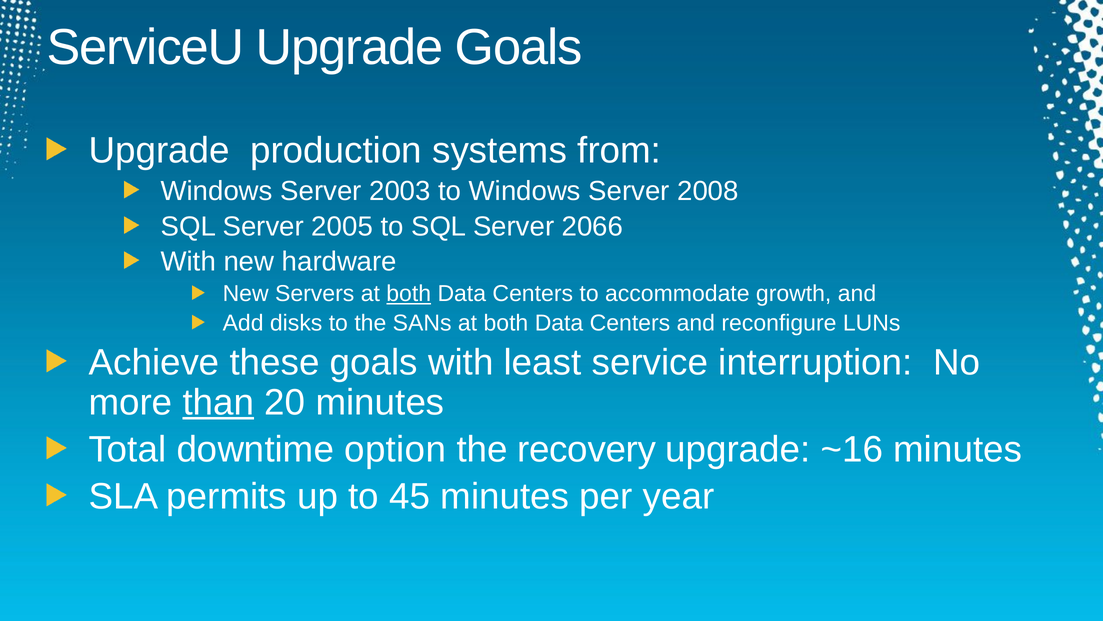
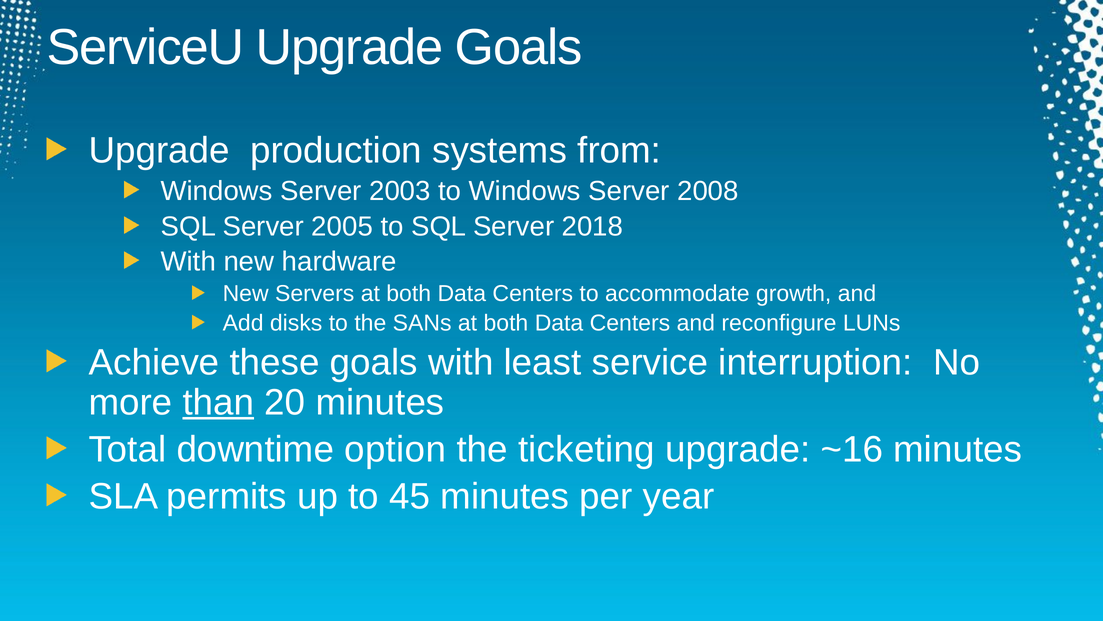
2066: 2066 -> 2018
both at (409, 293) underline: present -> none
recovery: recovery -> ticketing
